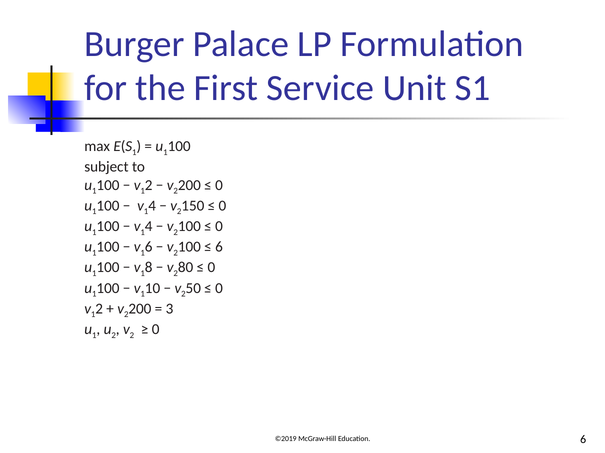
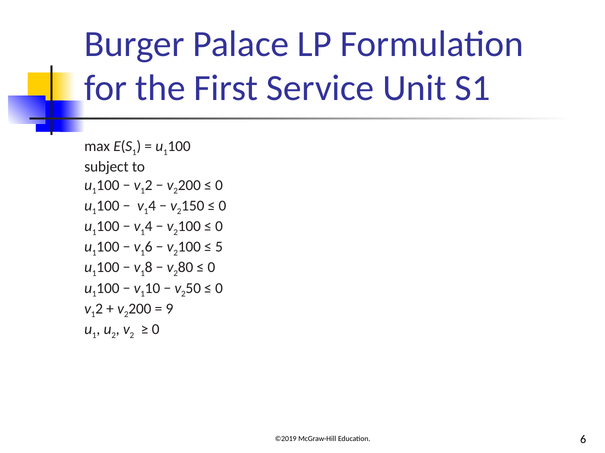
6 at (219, 247): 6 -> 5
3: 3 -> 9
